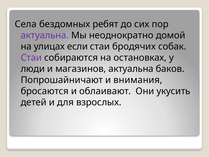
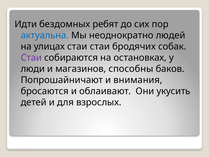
Села: Села -> Идти
актуальна at (45, 35) colour: purple -> blue
домой: домой -> людей
улицах если: если -> стаи
магазинов актуальна: актуальна -> способны
